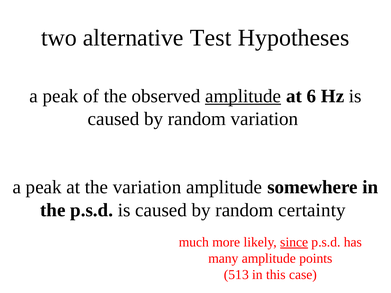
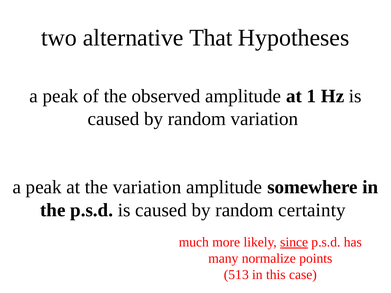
Test: Test -> That
amplitude at (243, 96) underline: present -> none
6: 6 -> 1
many amplitude: amplitude -> normalize
